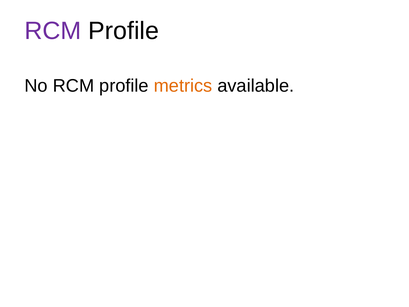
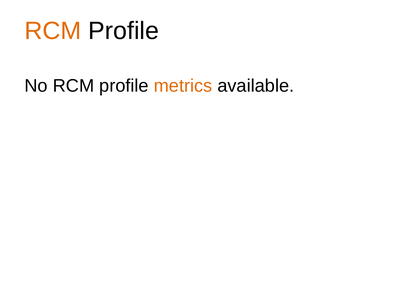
RCM at (53, 31) colour: purple -> orange
